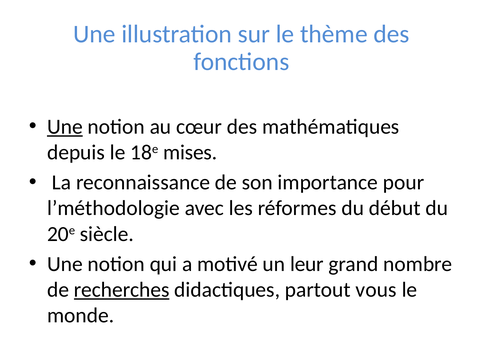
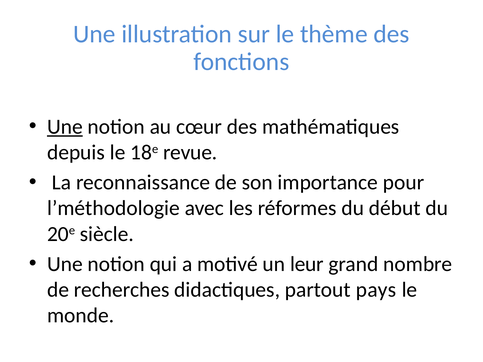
mises: mises -> revue
recherches underline: present -> none
vous: vous -> pays
